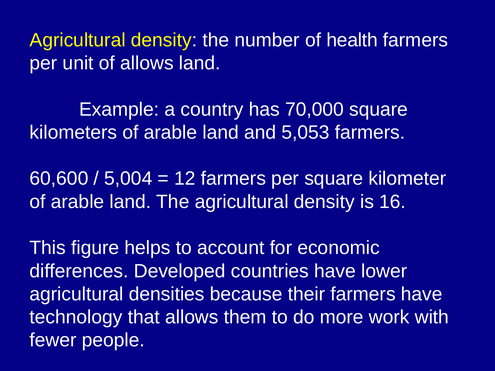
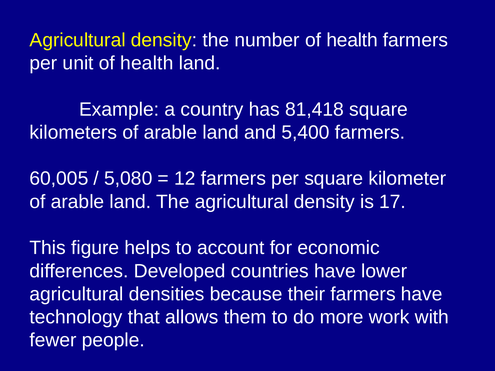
unit of allows: allows -> health
70,000: 70,000 -> 81,418
5,053: 5,053 -> 5,400
60,600: 60,600 -> 60,005
5,004: 5,004 -> 5,080
16: 16 -> 17
